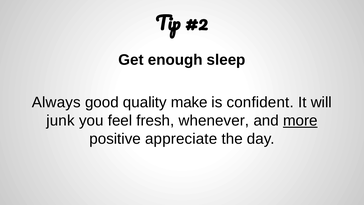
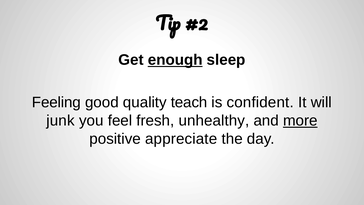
enough underline: none -> present
Always: Always -> Feeling
make: make -> teach
whenever: whenever -> unhealthy
